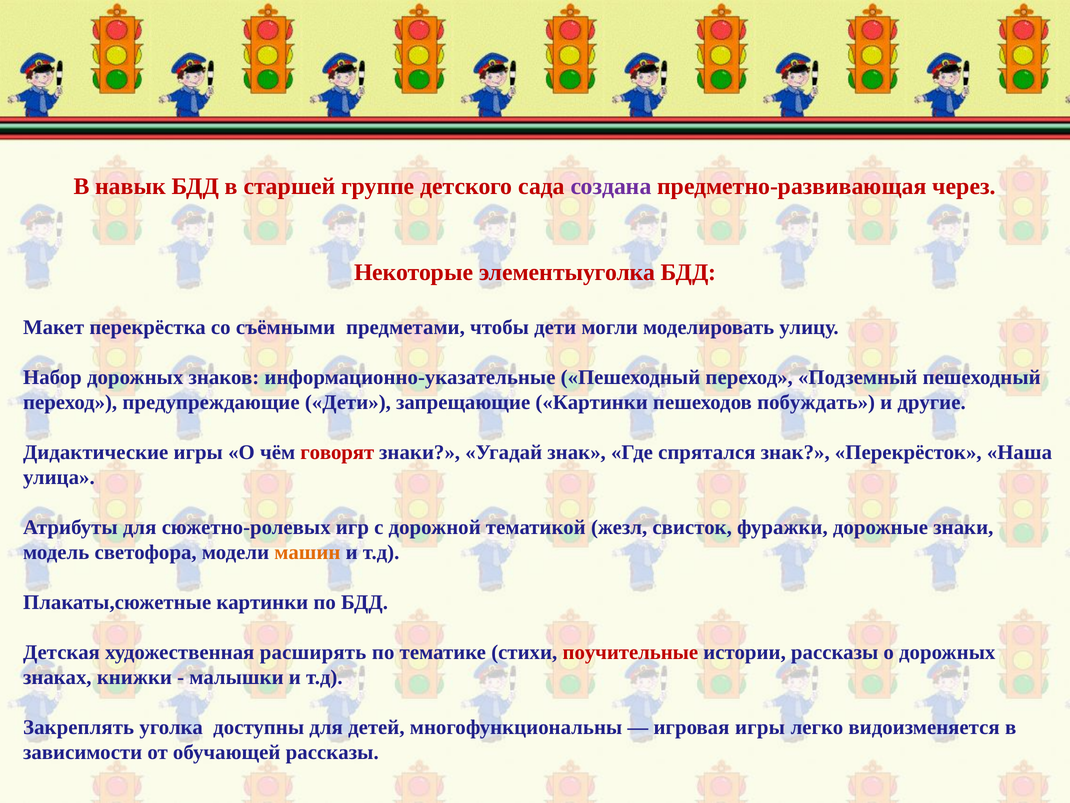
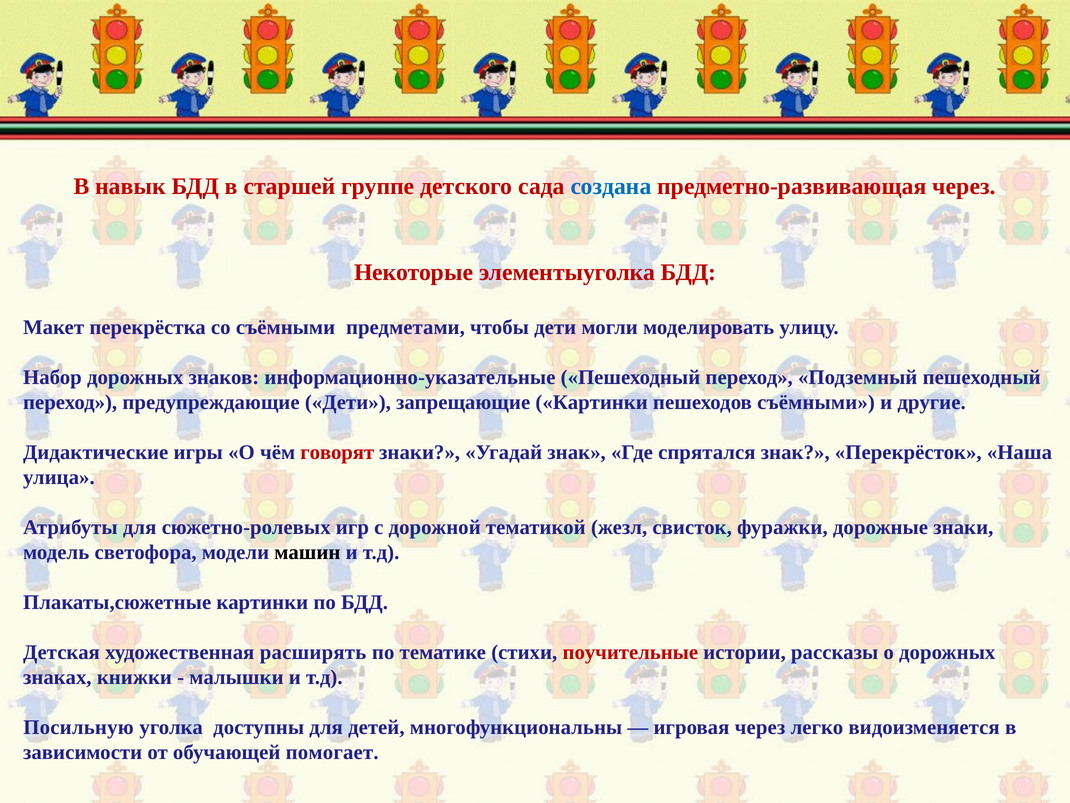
создана colour: purple -> blue
пешеходов побуждать: побуждать -> съёмными
машин colour: orange -> black
Закреплять: Закреплять -> Посильную
игровая игры: игры -> через
обучающей рассказы: рассказы -> помогает
